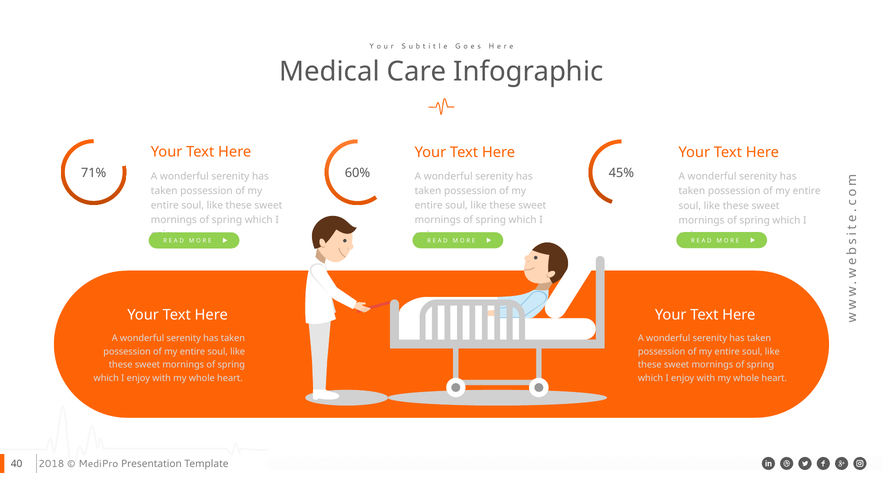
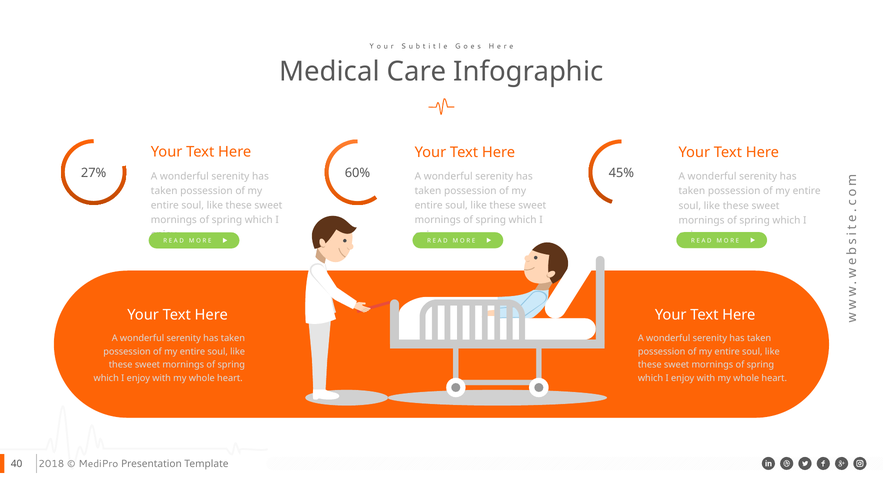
71%: 71% -> 27%
